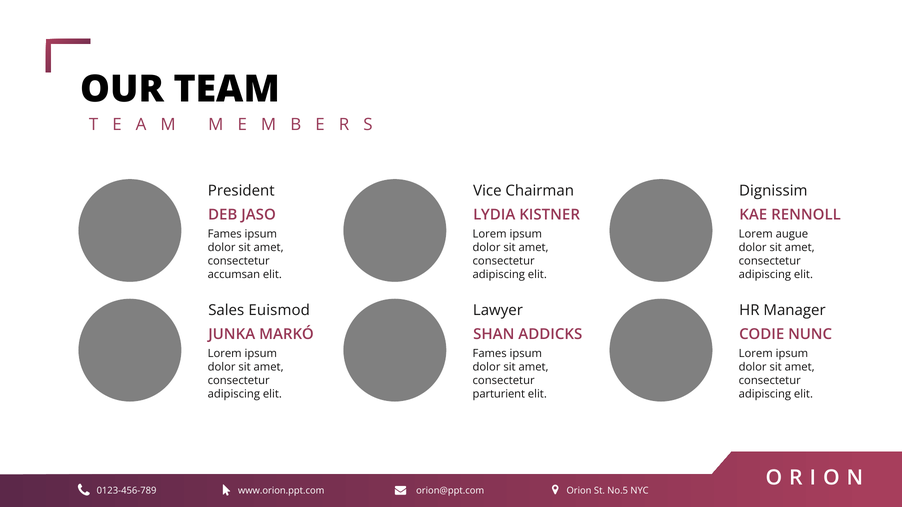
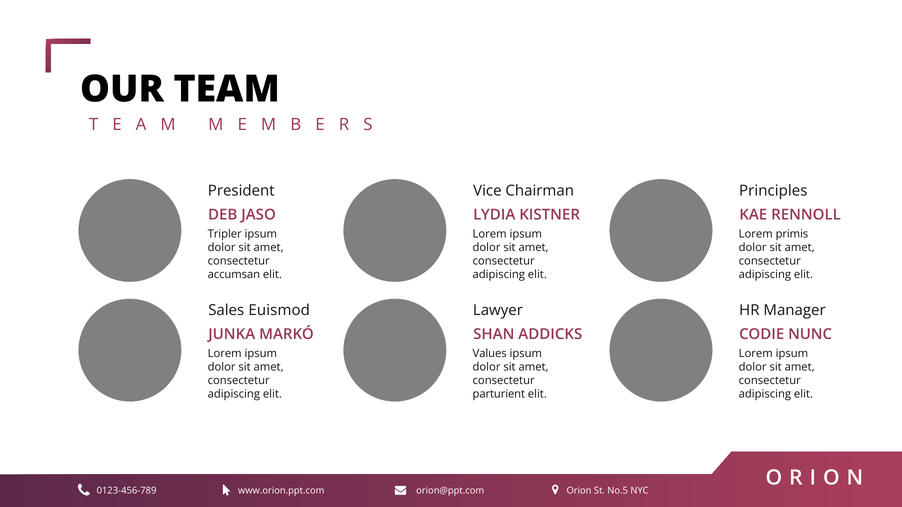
Dignissim: Dignissim -> Principles
Fames at (225, 234): Fames -> Tripler
augue: augue -> primis
Fames at (490, 354): Fames -> Values
